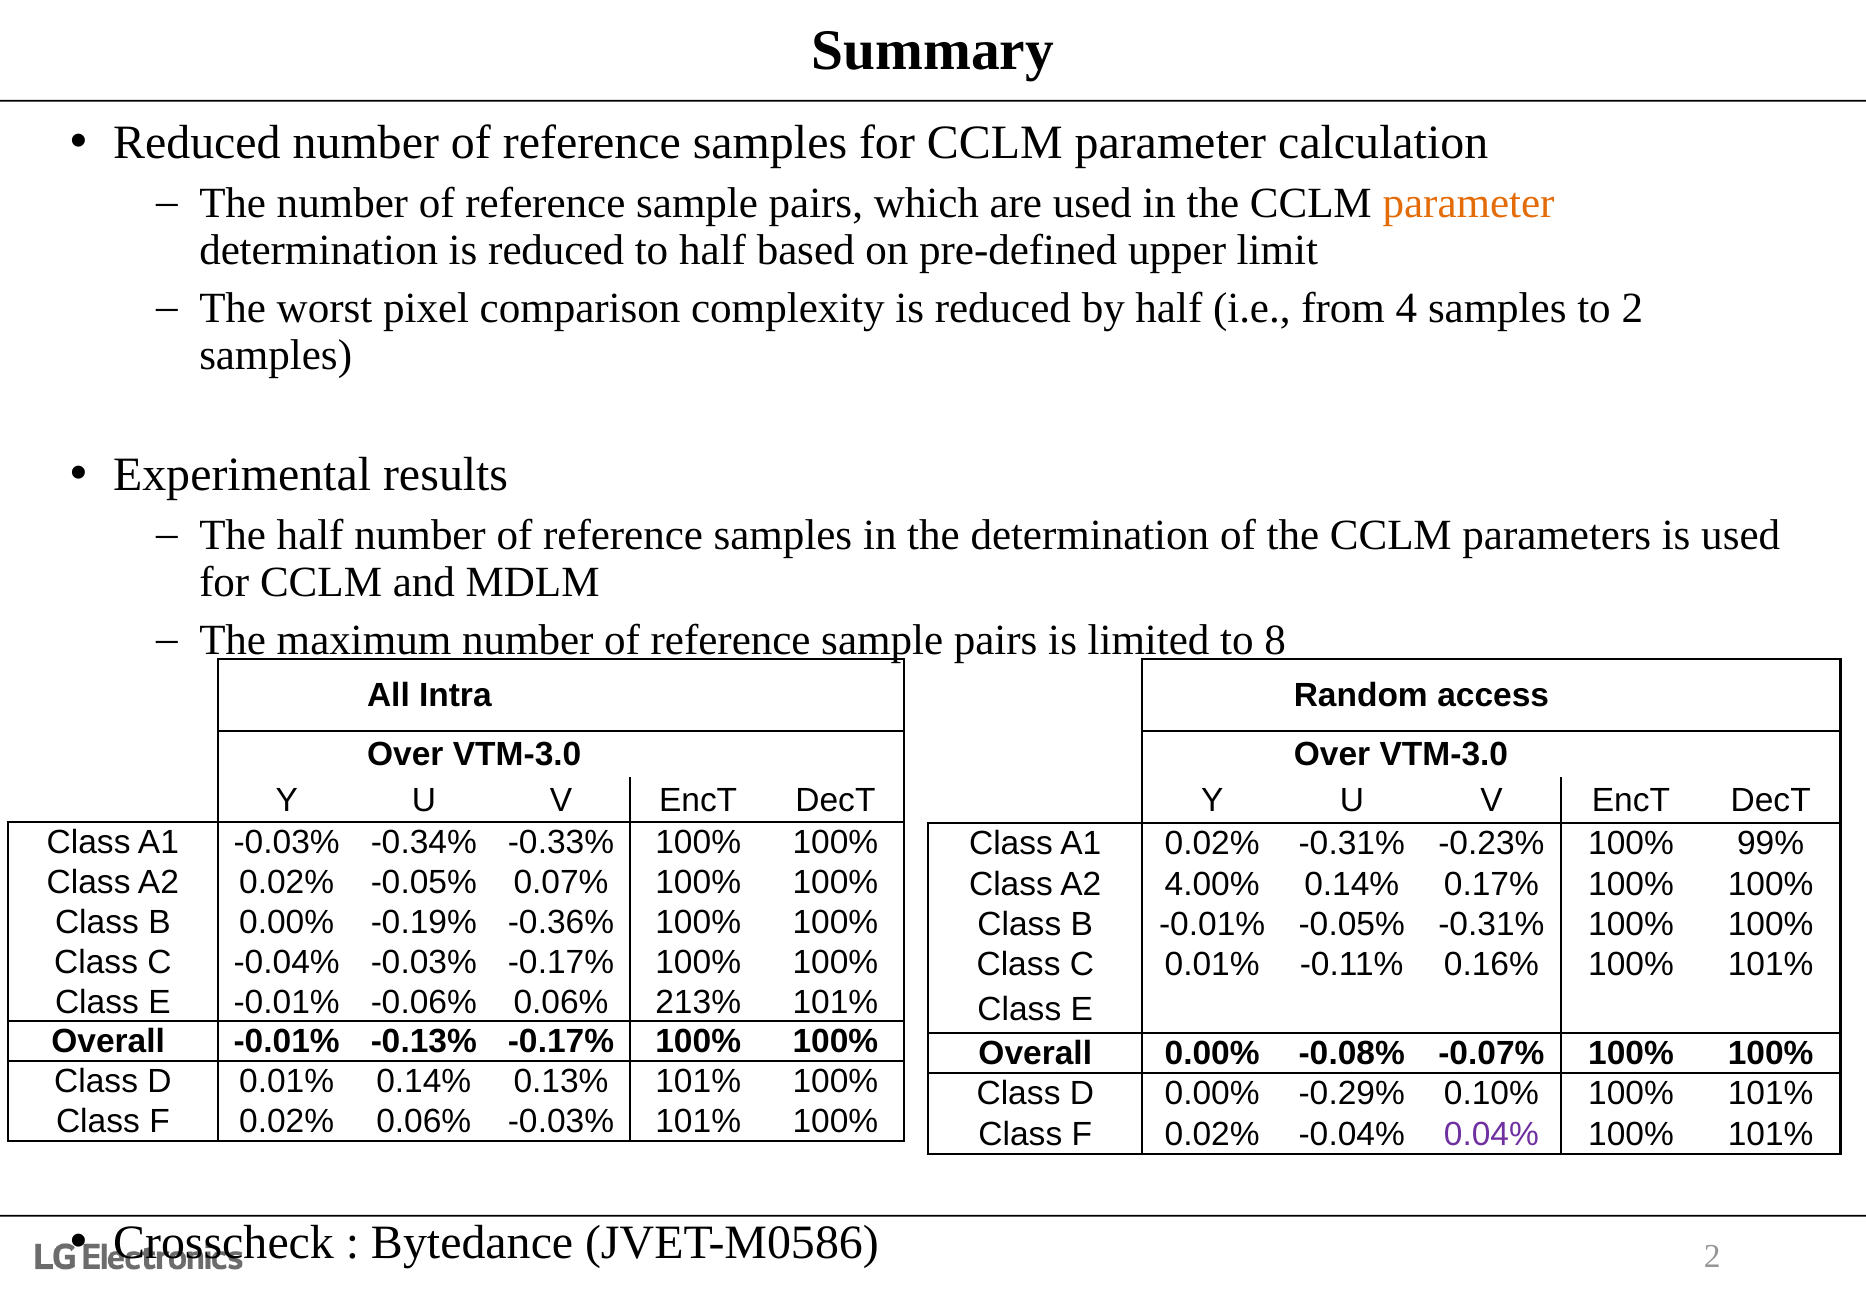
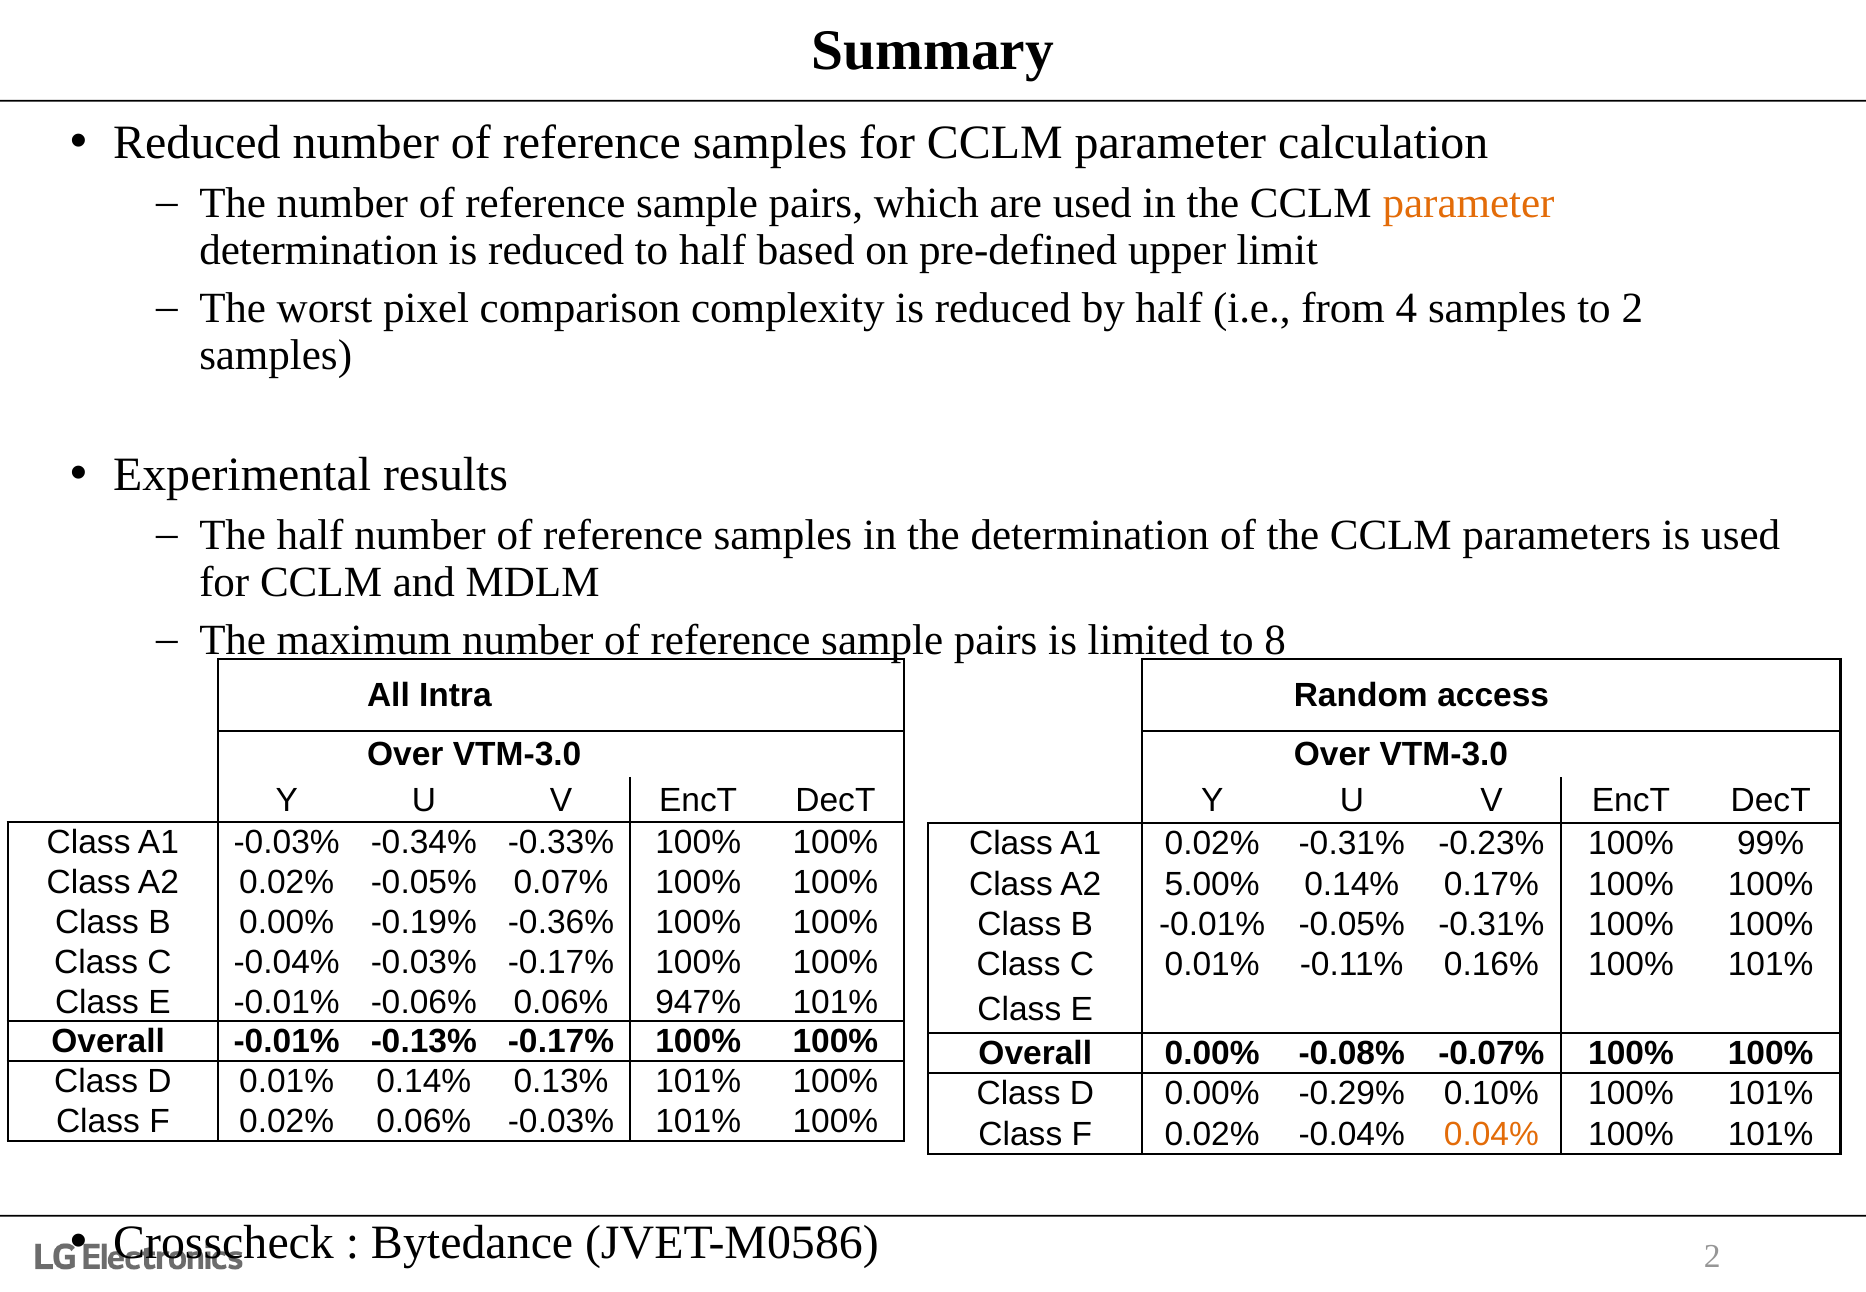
4.00%: 4.00% -> 5.00%
213%: 213% -> 947%
0.04% colour: purple -> orange
